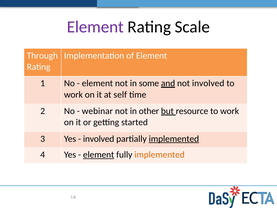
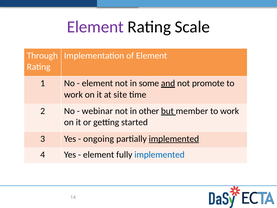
not involved: involved -> promote
self: self -> site
resource: resource -> member
involved at (99, 139): involved -> ongoing
element at (99, 154) underline: present -> none
implemented at (160, 154) colour: orange -> blue
